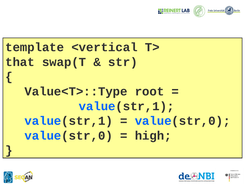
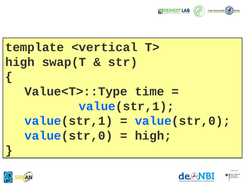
that at (20, 62): that -> high
root: root -> time
